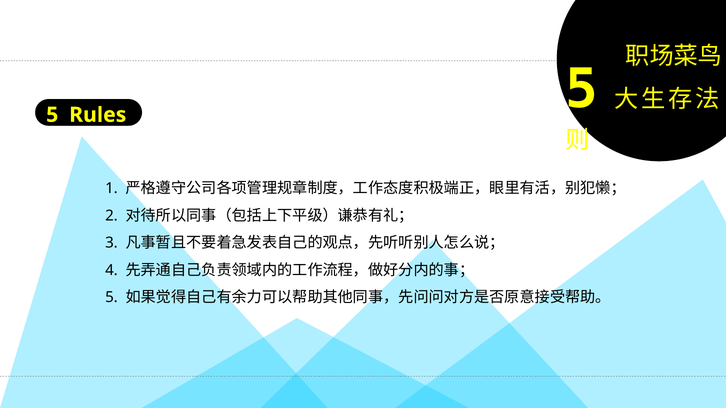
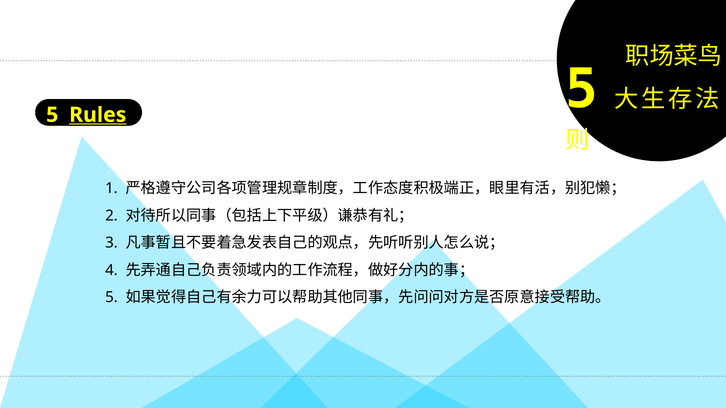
Rules underline: none -> present
